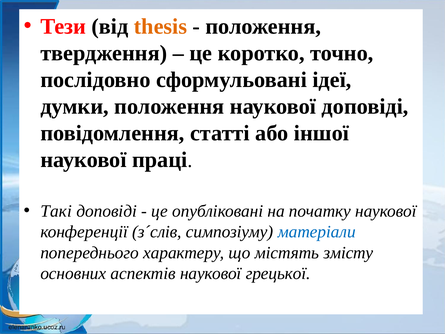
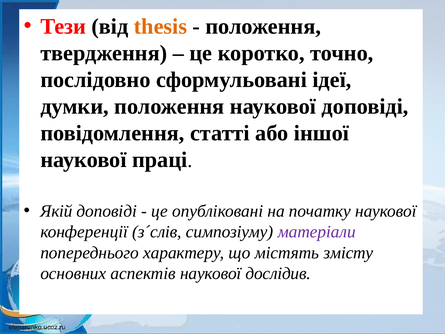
Такі: Такі -> Якій
матеріали colour: blue -> purple
грецької: грецької -> дослідив
